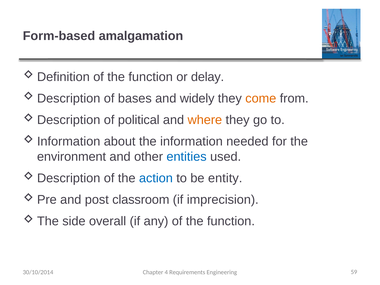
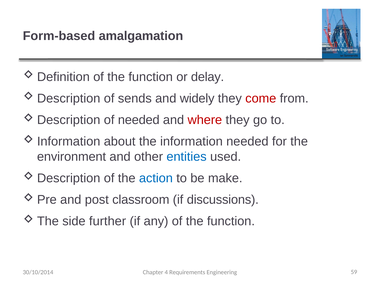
bases: bases -> sends
come colour: orange -> red
of political: political -> needed
where colour: orange -> red
entity: entity -> make
imprecision: imprecision -> discussions
overall: overall -> further
